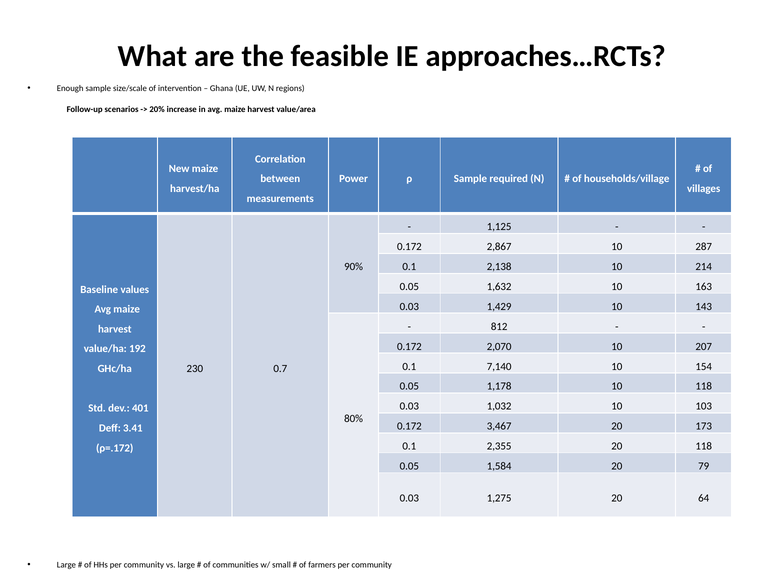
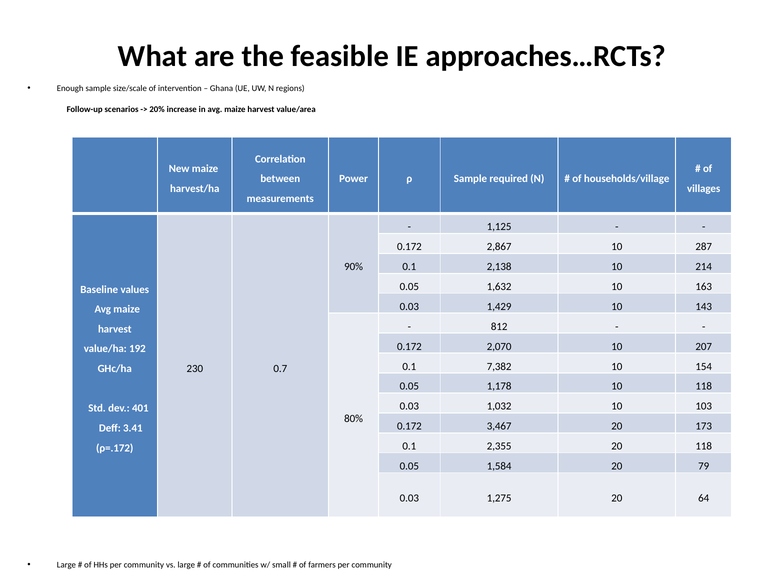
7,140: 7,140 -> 7,382
